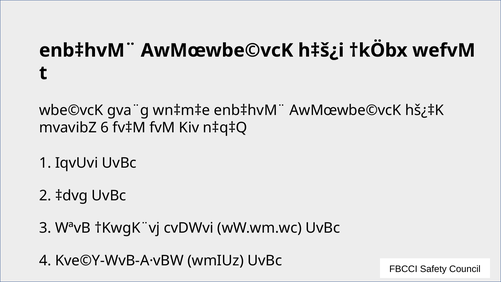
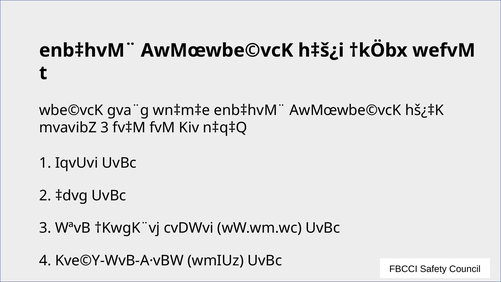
mvavibZ 6: 6 -> 3
